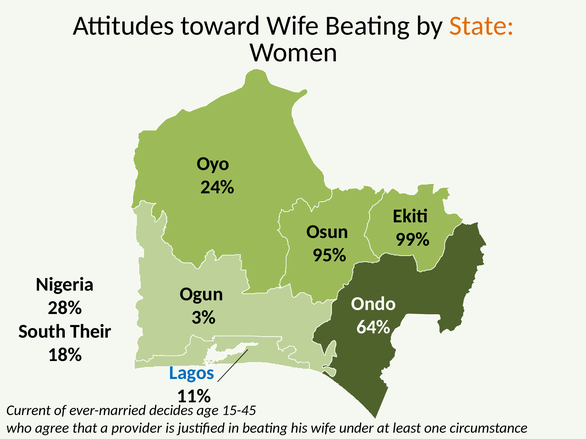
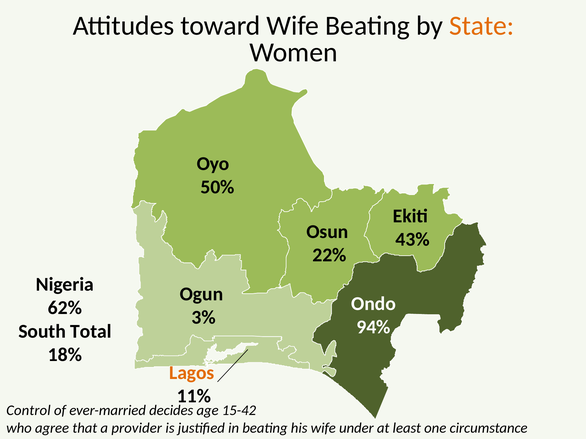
24%: 24% -> 50%
99%: 99% -> 43%
95%: 95% -> 22%
28%: 28% -> 62%
64%: 64% -> 94%
Their: Their -> Total
Lagos colour: blue -> orange
Current: Current -> Control
15-45: 15-45 -> 15-42
